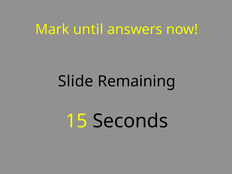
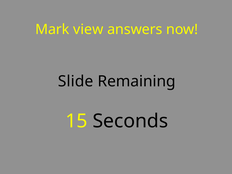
until: until -> view
